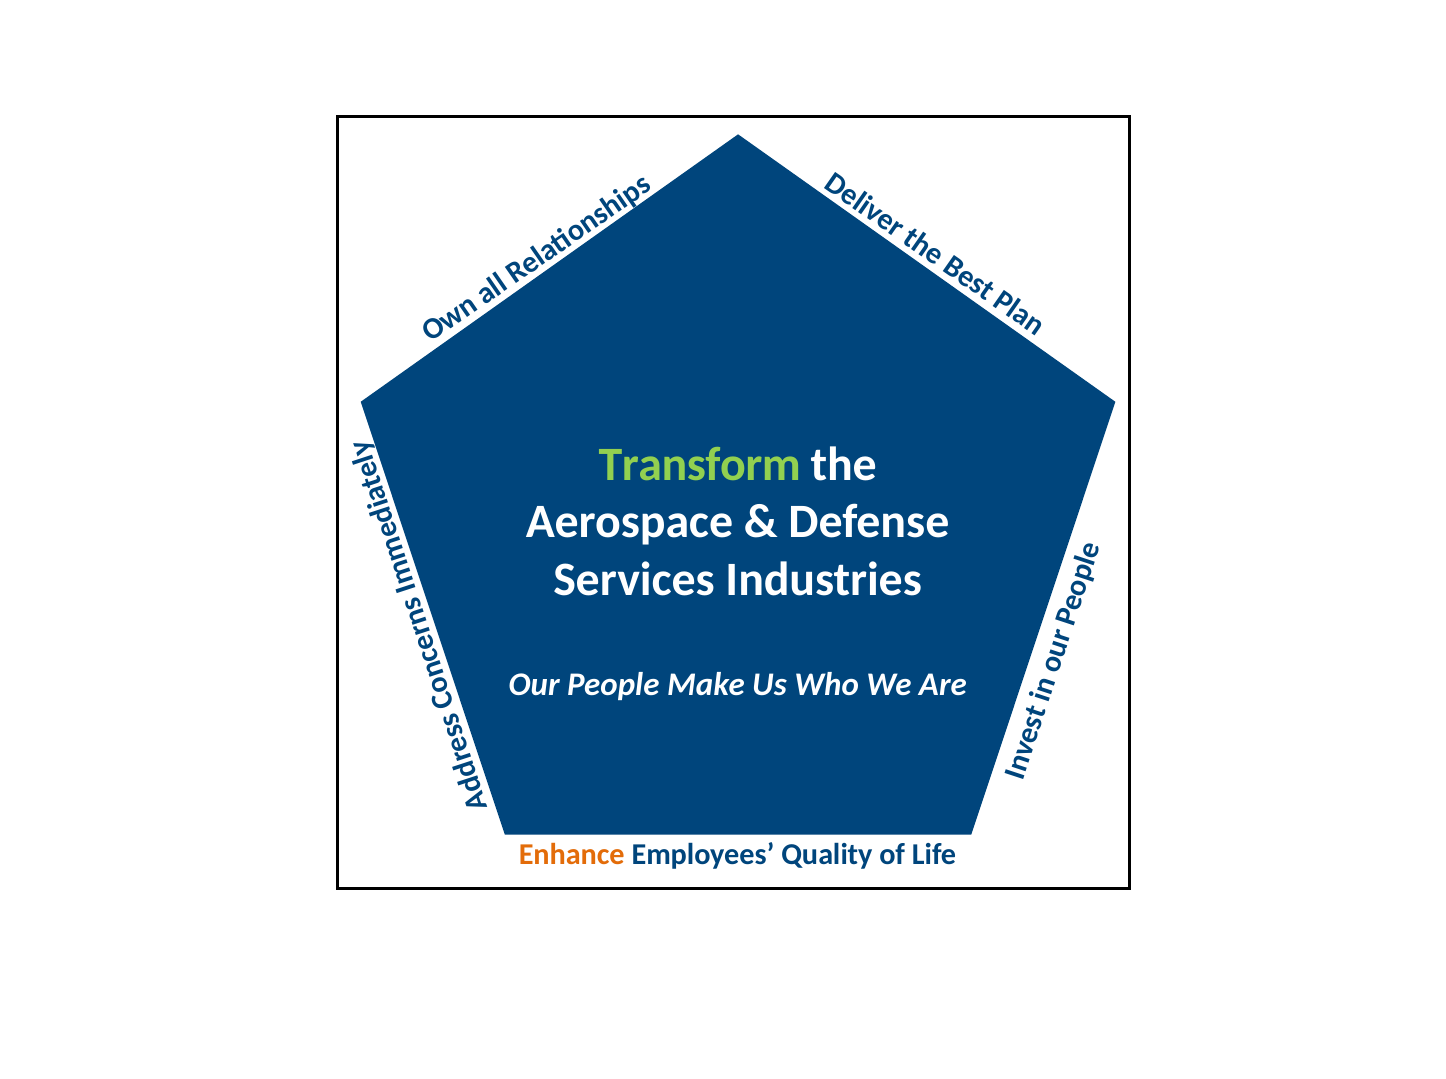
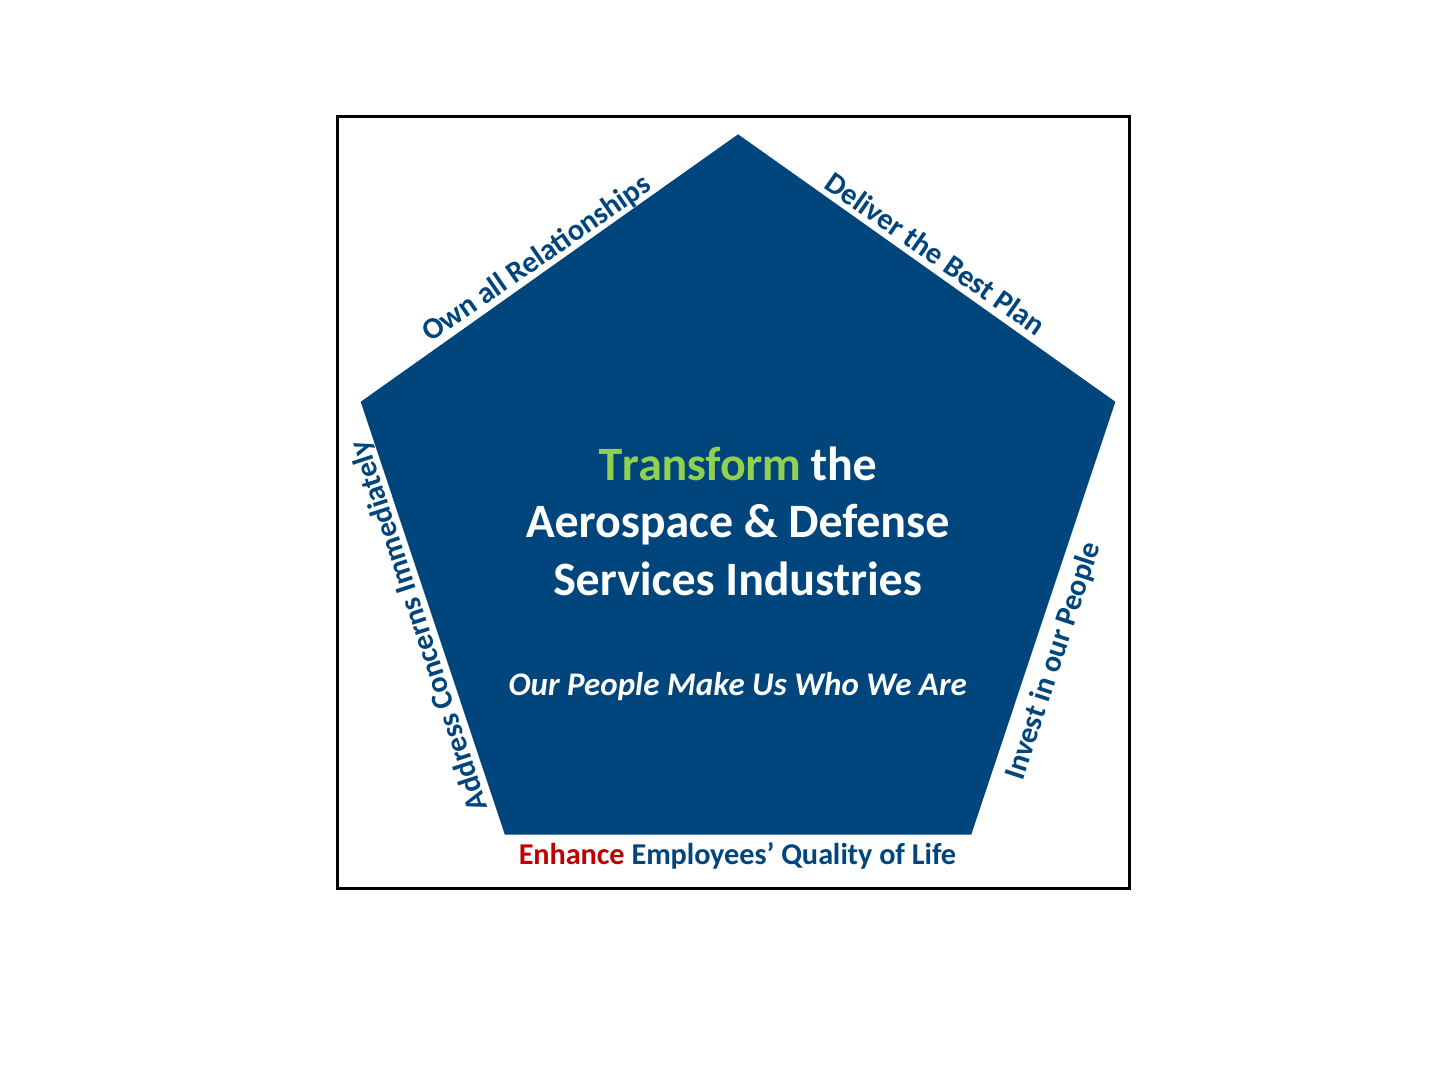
Enhance colour: orange -> red
